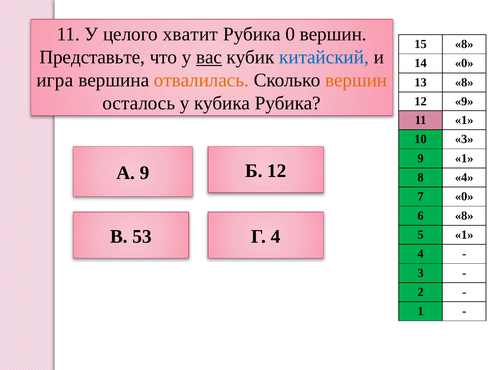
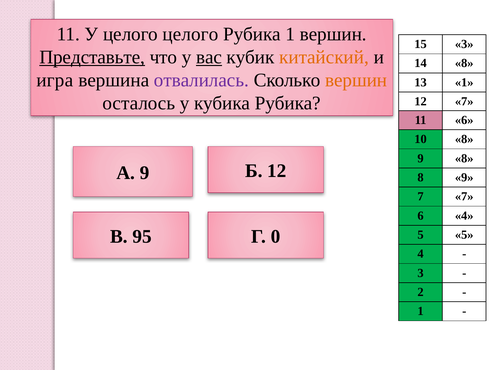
целого хватит: хватит -> целого
Рубика 0: 0 -> 1
15 8: 8 -> 3
Представьте underline: none -> present
китайский colour: blue -> orange
14 0: 0 -> 8
отвалилась colour: orange -> purple
13 8: 8 -> 1
12 9: 9 -> 7
11 1: 1 -> 6
10 3: 3 -> 8
9 1: 1 -> 8
4 at (464, 177): 4 -> 9
7 0: 0 -> 7
6 8: 8 -> 4
53: 53 -> 95
Г 4: 4 -> 0
5 1: 1 -> 5
